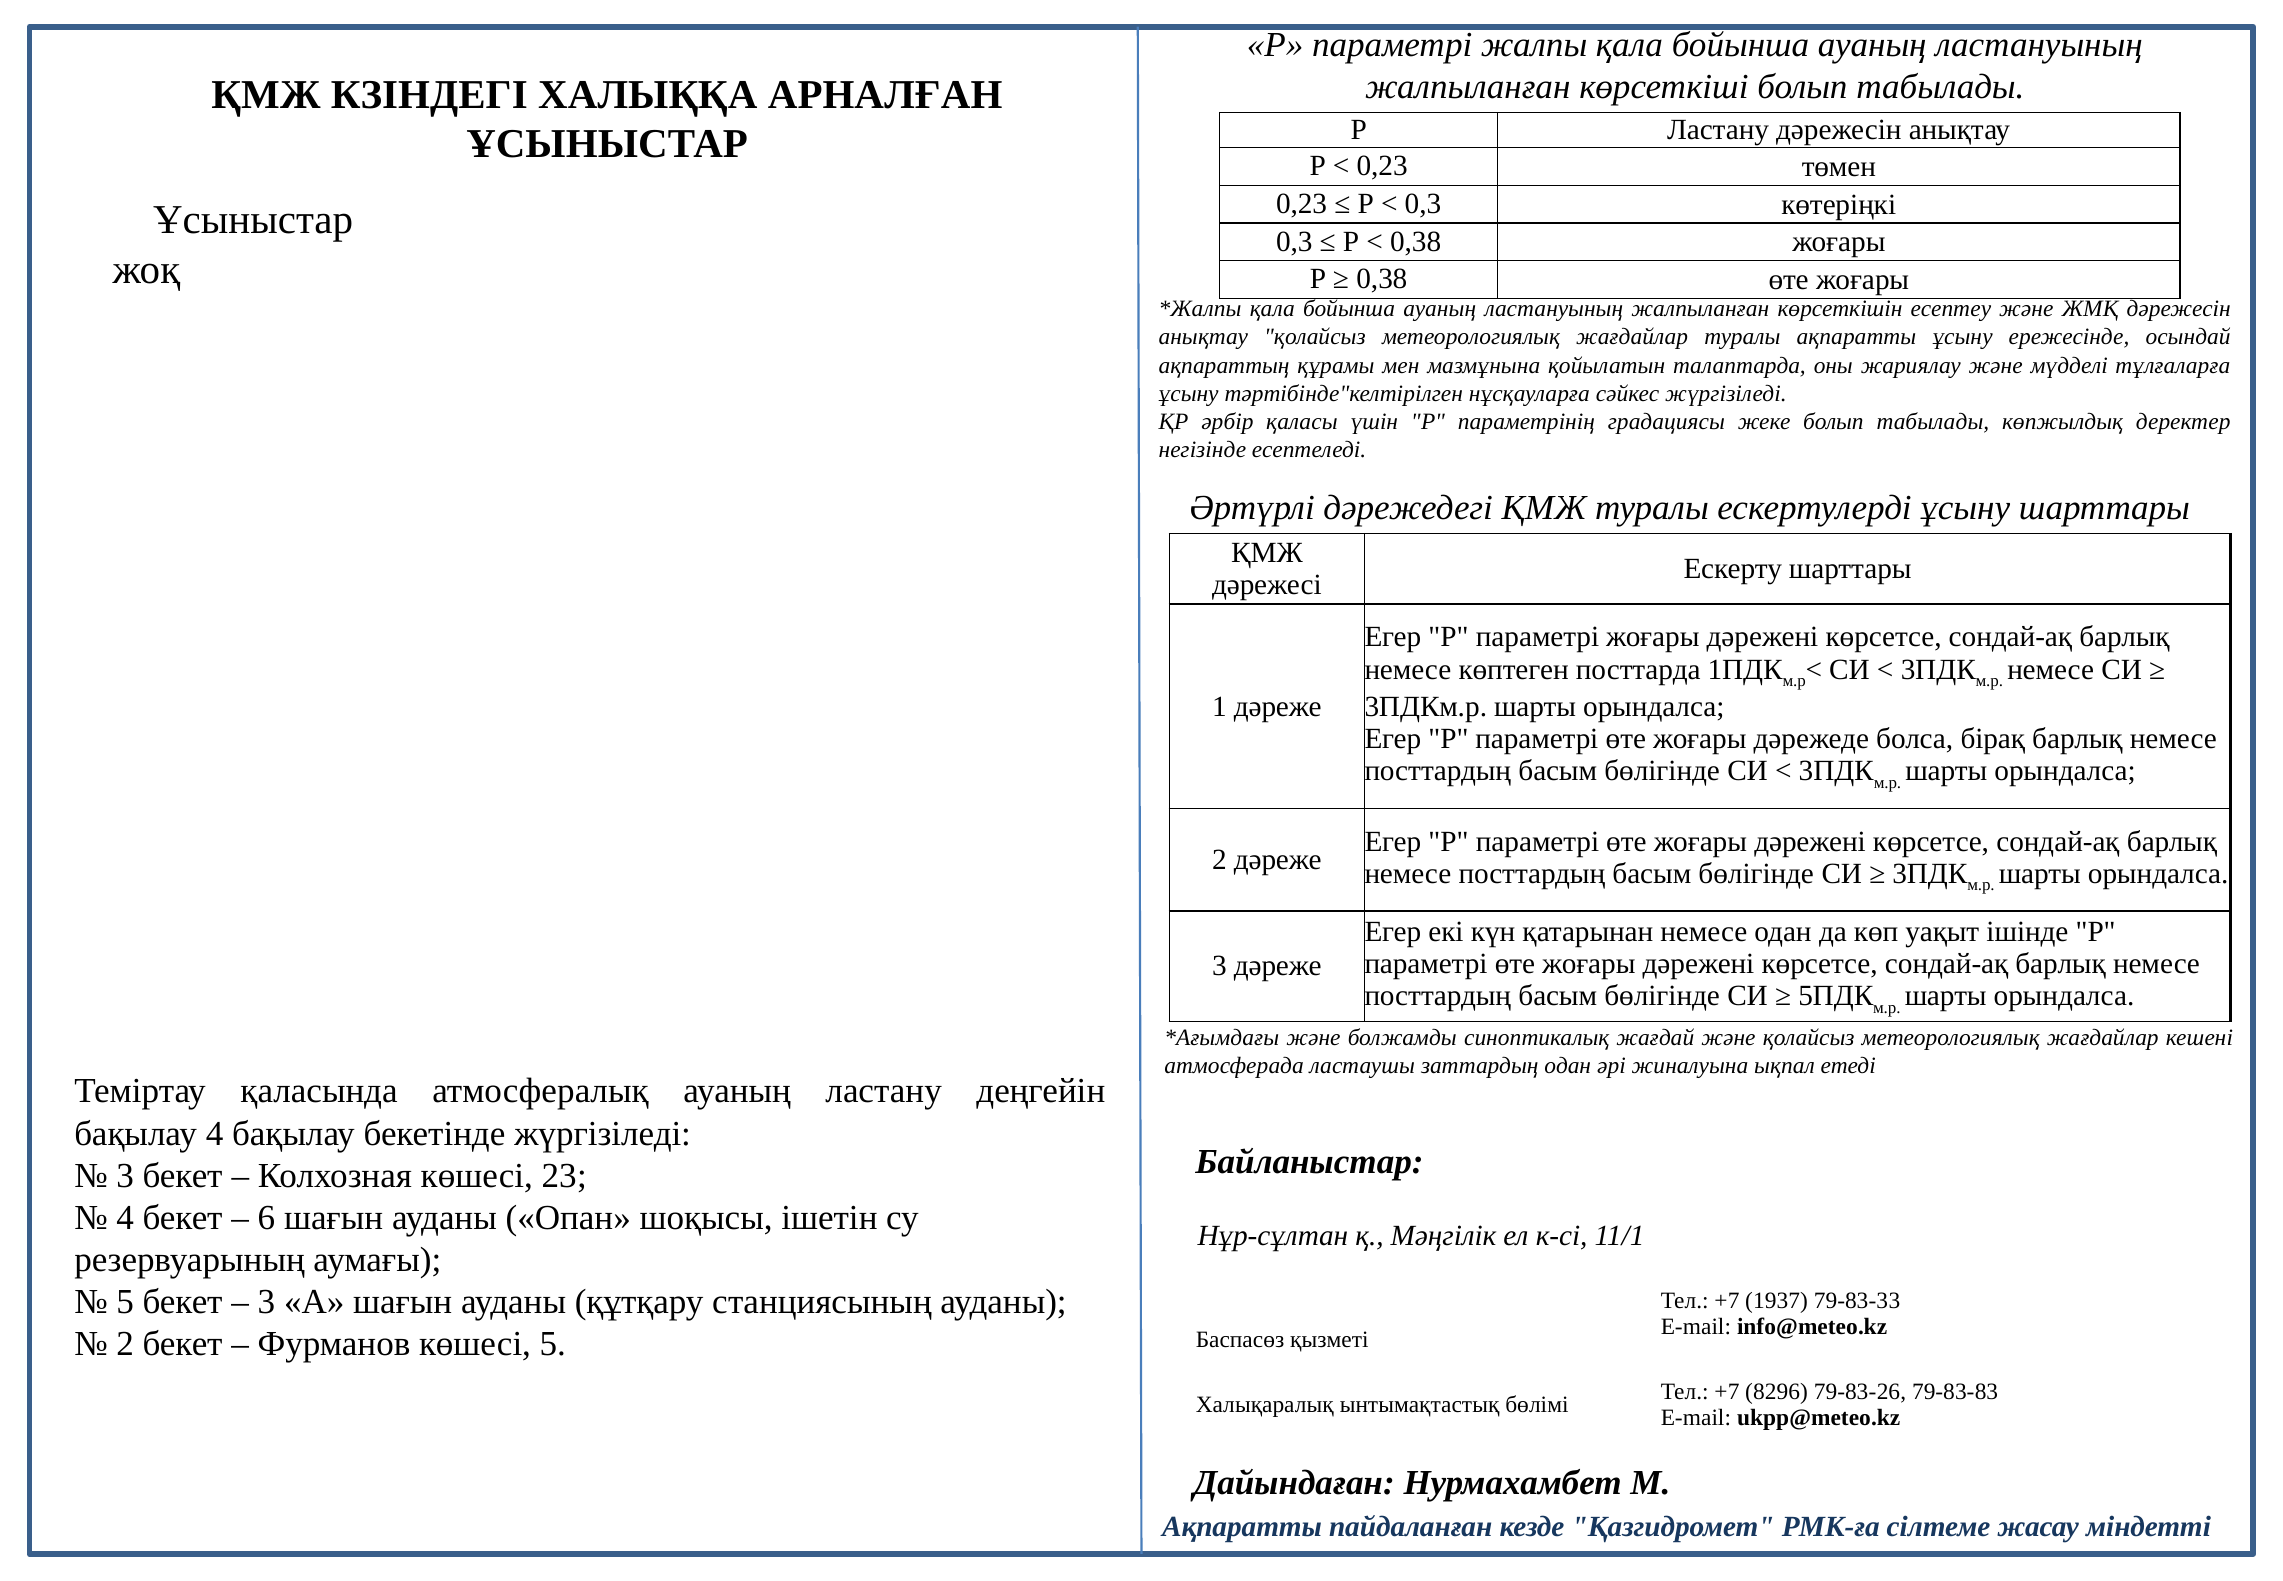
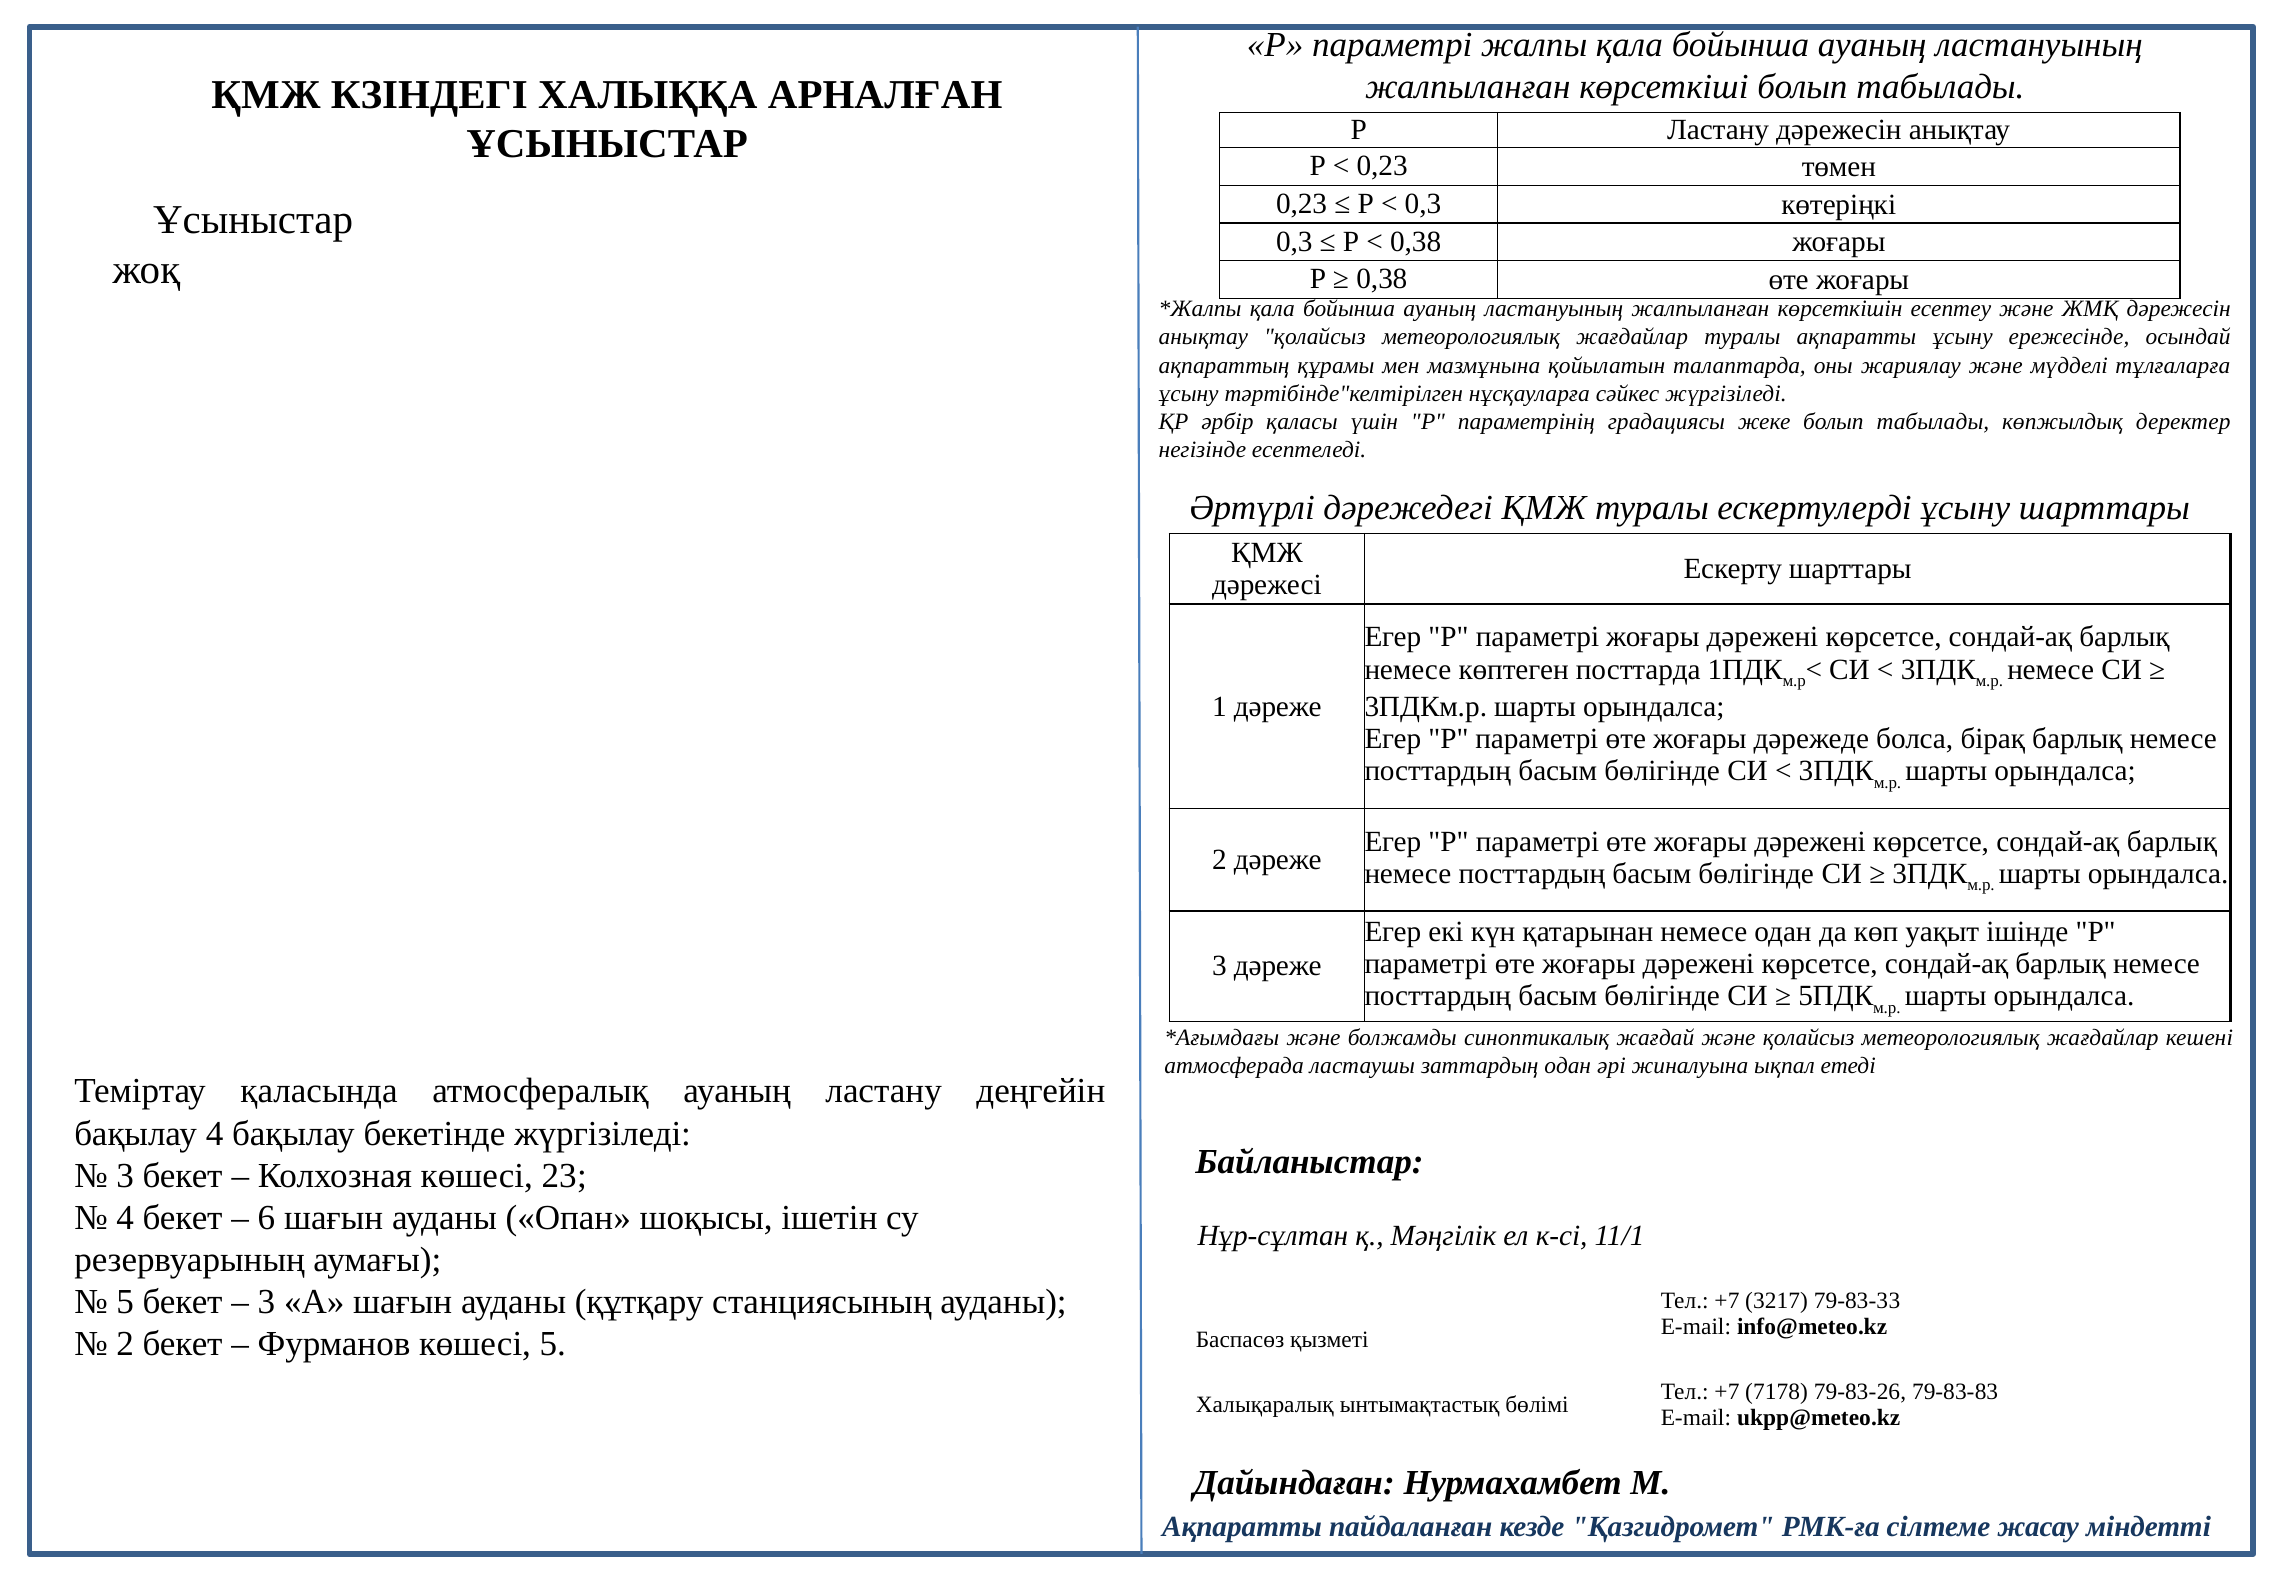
1937: 1937 -> 3217
8296: 8296 -> 7178
